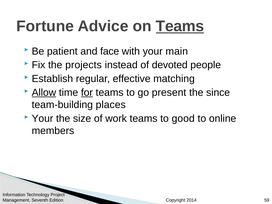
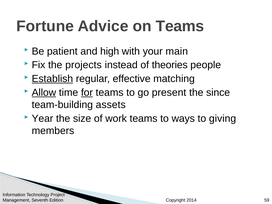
Teams at (180, 26) underline: present -> none
face: face -> high
devoted: devoted -> theories
Establish underline: none -> present
places: places -> assets
Your at (42, 119): Your -> Year
good: good -> ways
online: online -> giving
